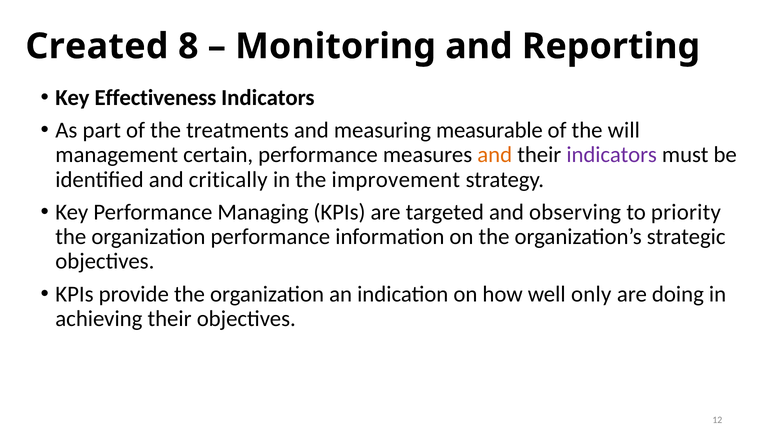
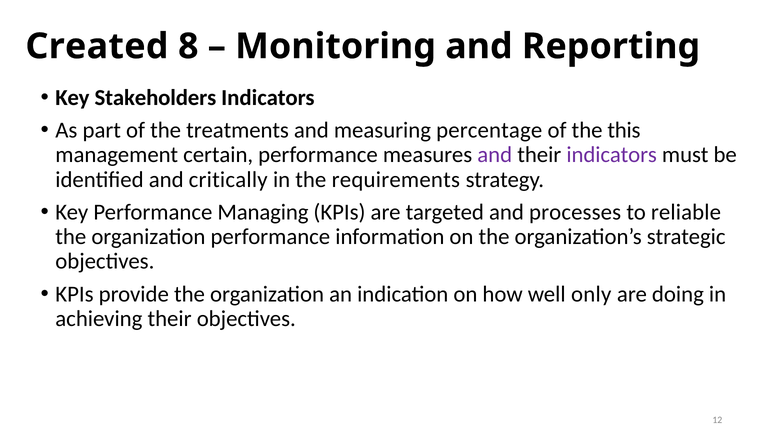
Effectiveness: Effectiveness -> Stakeholders
measurable: measurable -> percentage
will: will -> this
and at (495, 155) colour: orange -> purple
improvement: improvement -> requirements
observing: observing -> processes
priority: priority -> reliable
